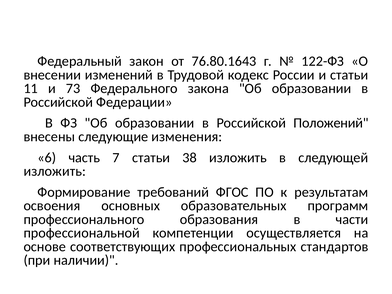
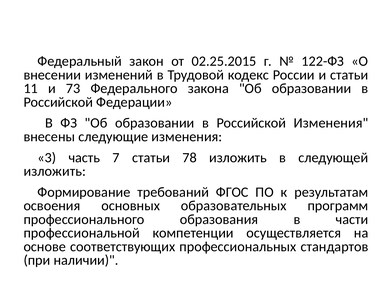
76.80.1643: 76.80.1643 -> 02.25.2015
Российской Положений: Положений -> Изменения
6: 6 -> 3
38: 38 -> 78
